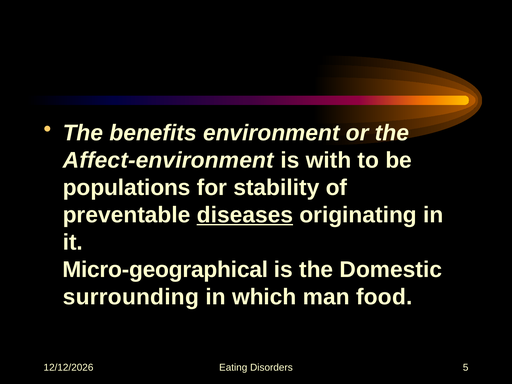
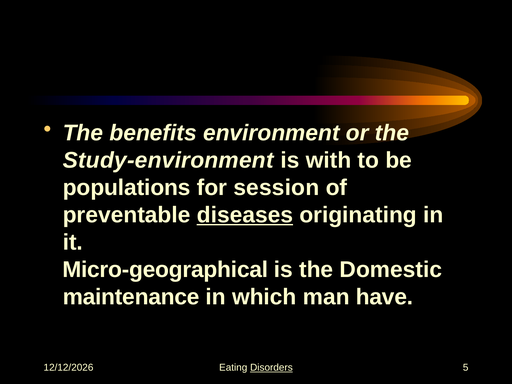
Affect-environment: Affect-environment -> Study-environment
stability: stability -> session
surrounding: surrounding -> maintenance
food: food -> have
Disorders underline: none -> present
